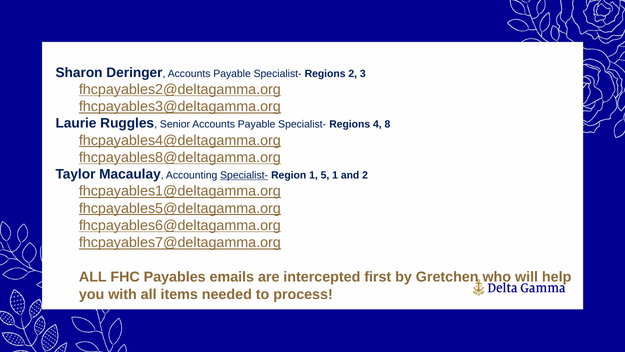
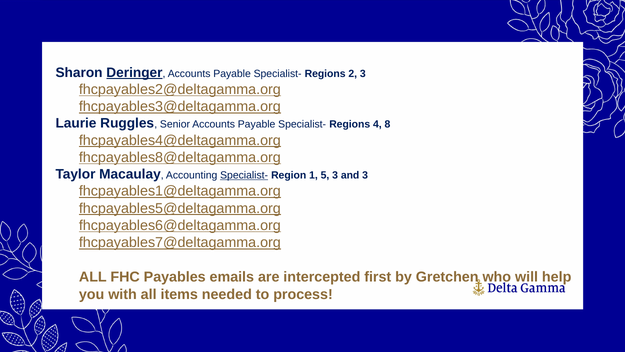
Deringer underline: none -> present
5 1: 1 -> 3
and 2: 2 -> 3
